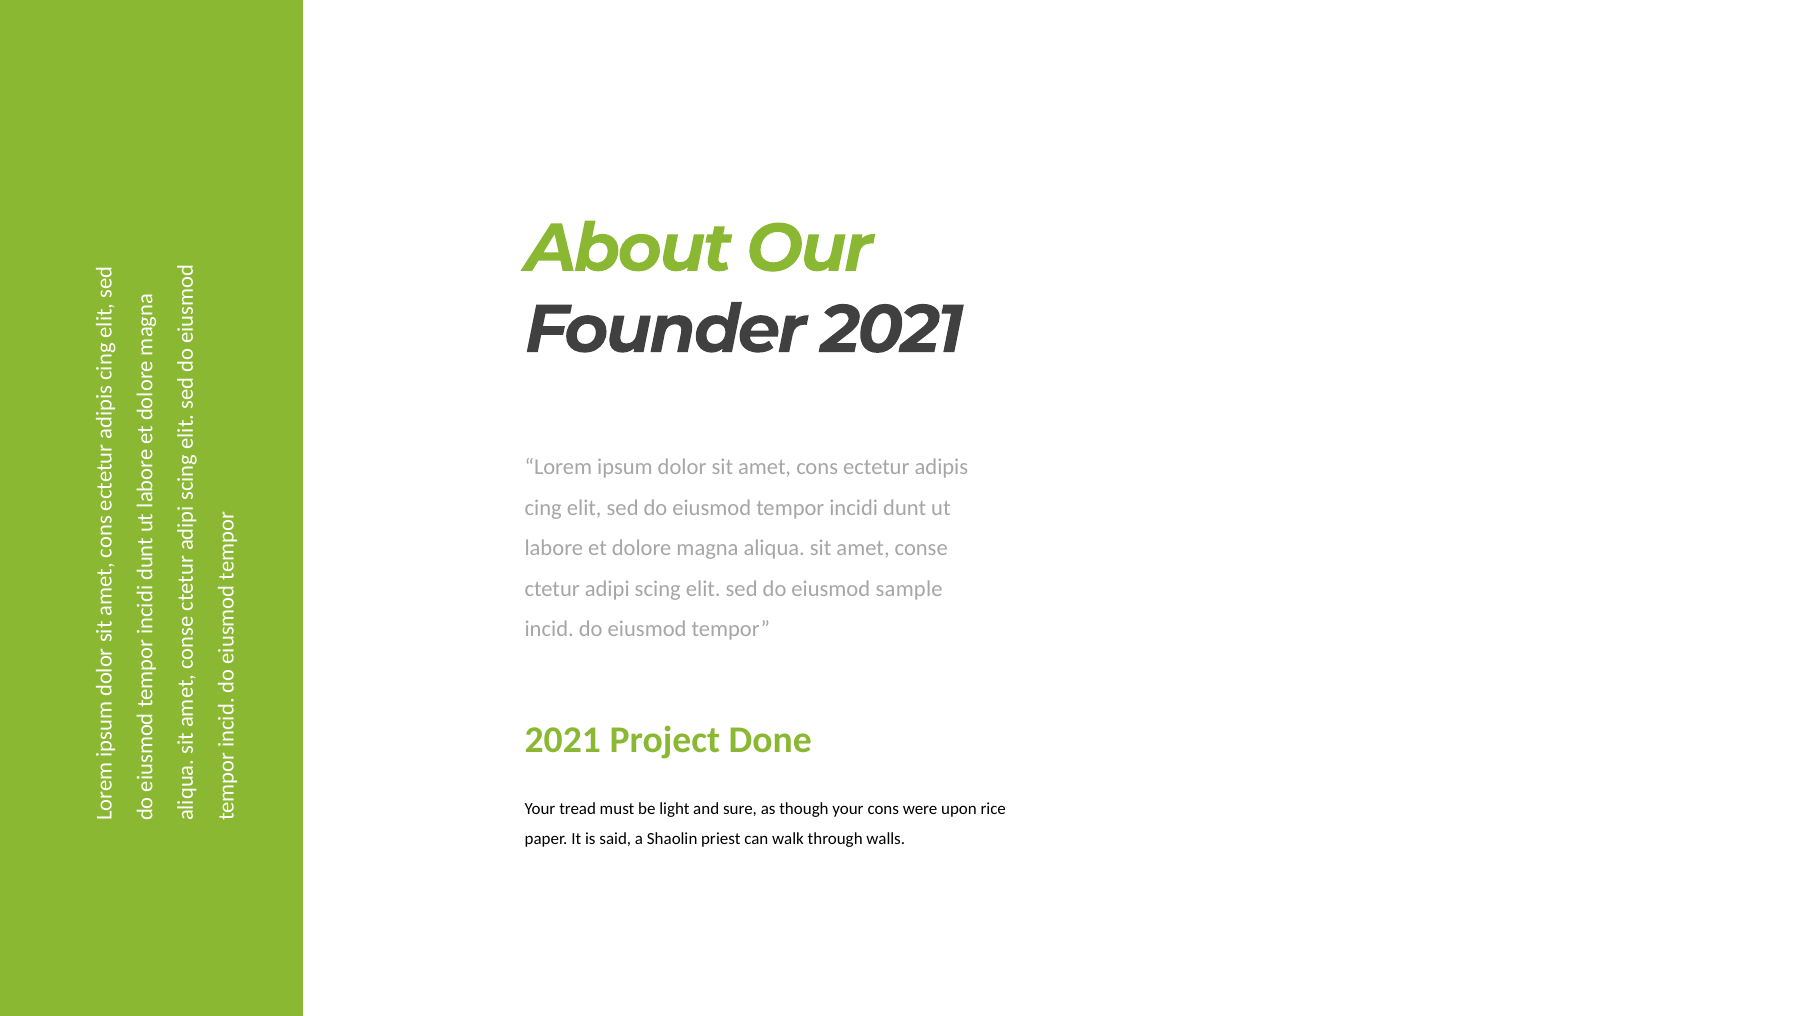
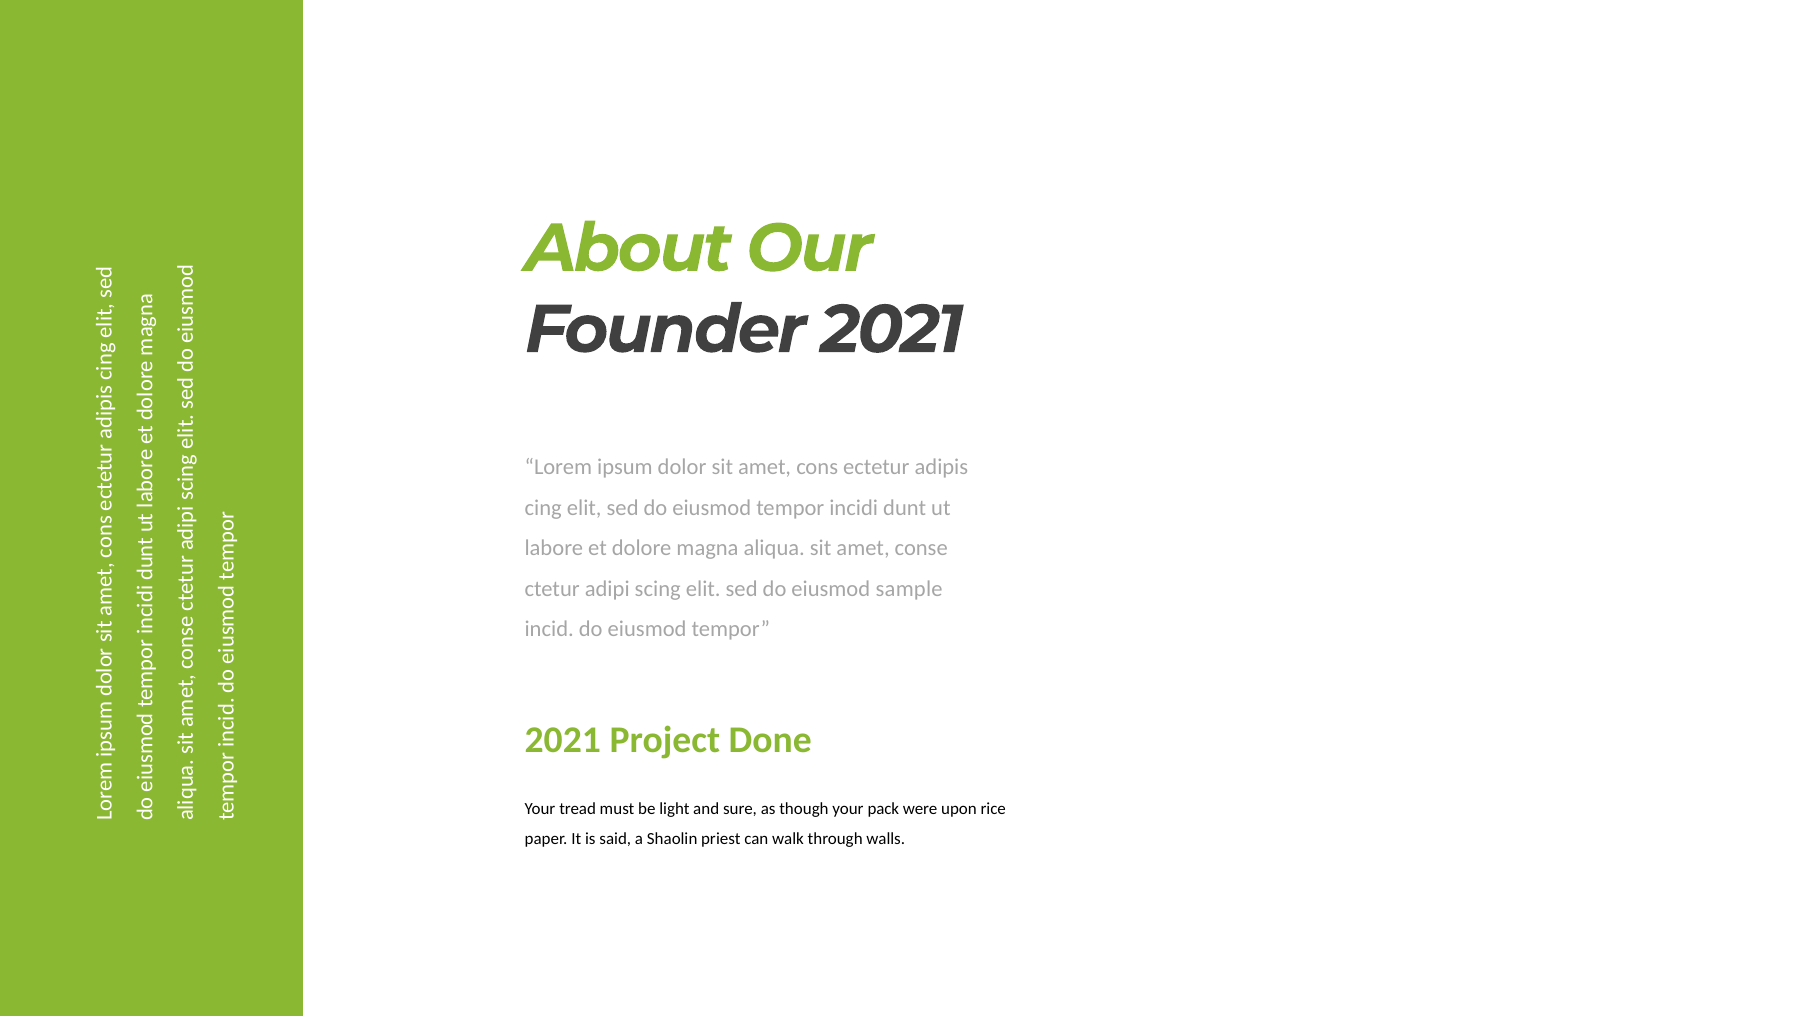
your cons: cons -> pack
